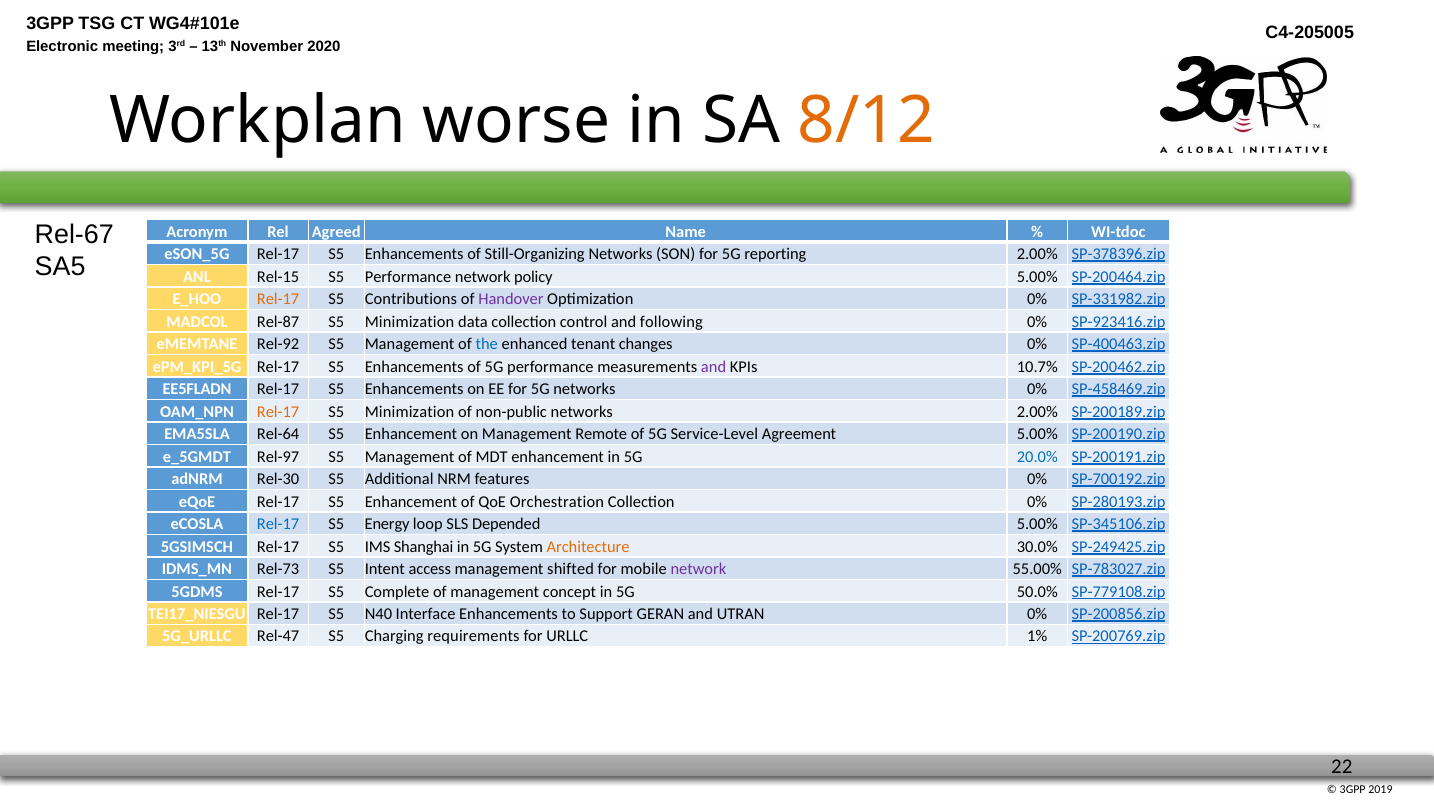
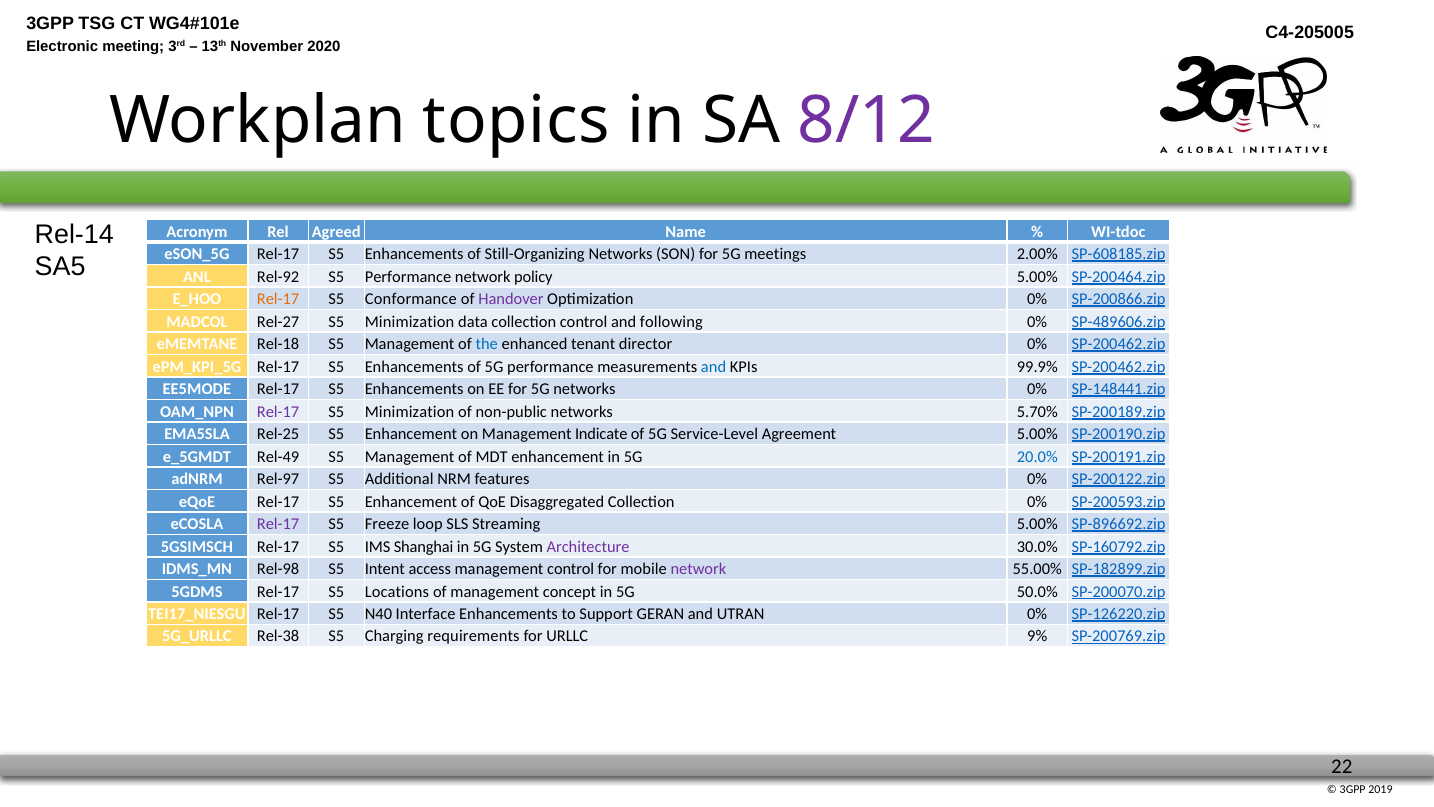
worse: worse -> topics
8/12 colour: orange -> purple
Rel-67: Rel-67 -> Rel-14
reporting: reporting -> meetings
SP-378396.zip: SP-378396.zip -> SP-608185.zip
Rel-15: Rel-15 -> Rel-92
Contributions: Contributions -> Conformance
SP-331982.zip: SP-331982.zip -> SP-200866.zip
Rel-87: Rel-87 -> Rel-27
SP-923416.zip: SP-923416.zip -> SP-489606.zip
Rel-92: Rel-92 -> Rel-18
changes: changes -> director
0% SP-400463.zip: SP-400463.zip -> SP-200462.zip
and at (714, 366) colour: purple -> blue
10.7%: 10.7% -> 99.9%
EE5FLADN: EE5FLADN -> EE5MODE
SP-458469.zip: SP-458469.zip -> SP-148441.zip
Rel-17 at (278, 411) colour: orange -> purple
networks 2.00%: 2.00% -> 5.70%
Rel-64: Rel-64 -> Rel-25
Remote: Remote -> Indicate
Rel-97: Rel-97 -> Rel-49
Rel-30: Rel-30 -> Rel-97
SP-700192.zip: SP-700192.zip -> SP-200122.zip
Orchestration: Orchestration -> Disaggregated
SP-280193.zip: SP-280193.zip -> SP-200593.zip
Rel-17 at (278, 524) colour: blue -> purple
Energy: Energy -> Freeze
Depended: Depended -> Streaming
SP-345106.zip: SP-345106.zip -> SP-896692.zip
Architecture colour: orange -> purple
SP-249425.zip: SP-249425.zip -> SP-160792.zip
Rel-73: Rel-73 -> Rel-98
management shifted: shifted -> control
SP-783027.zip: SP-783027.zip -> SP-182899.zip
Complete: Complete -> Locations
SP-779108.zip: SP-779108.zip -> SP-200070.zip
SP-200856.zip: SP-200856.zip -> SP-126220.zip
Rel-47: Rel-47 -> Rel-38
1%: 1% -> 9%
